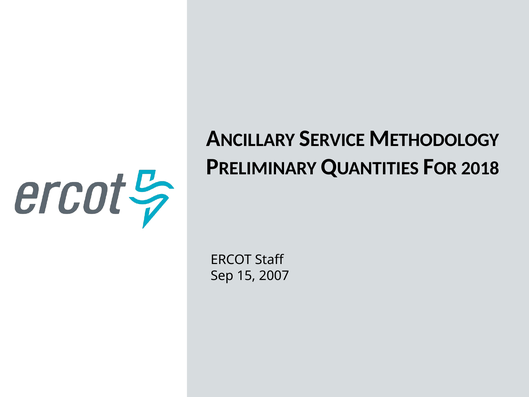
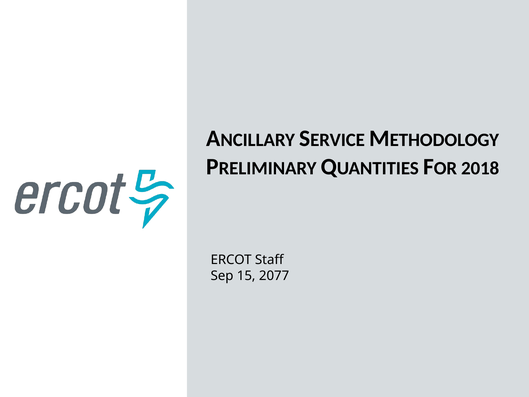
2007: 2007 -> 2077
